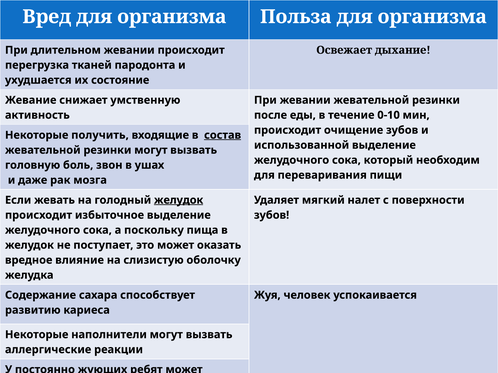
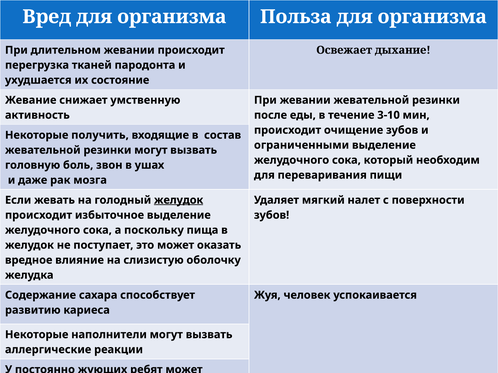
0-10: 0-10 -> 3-10
состав underline: present -> none
использованной: использованной -> ограниченными
